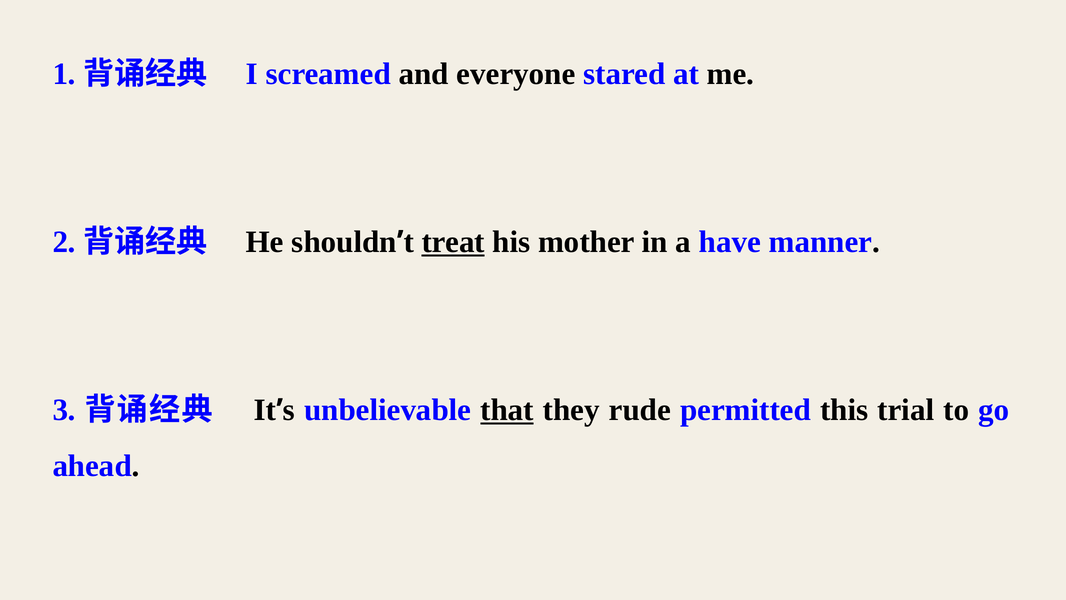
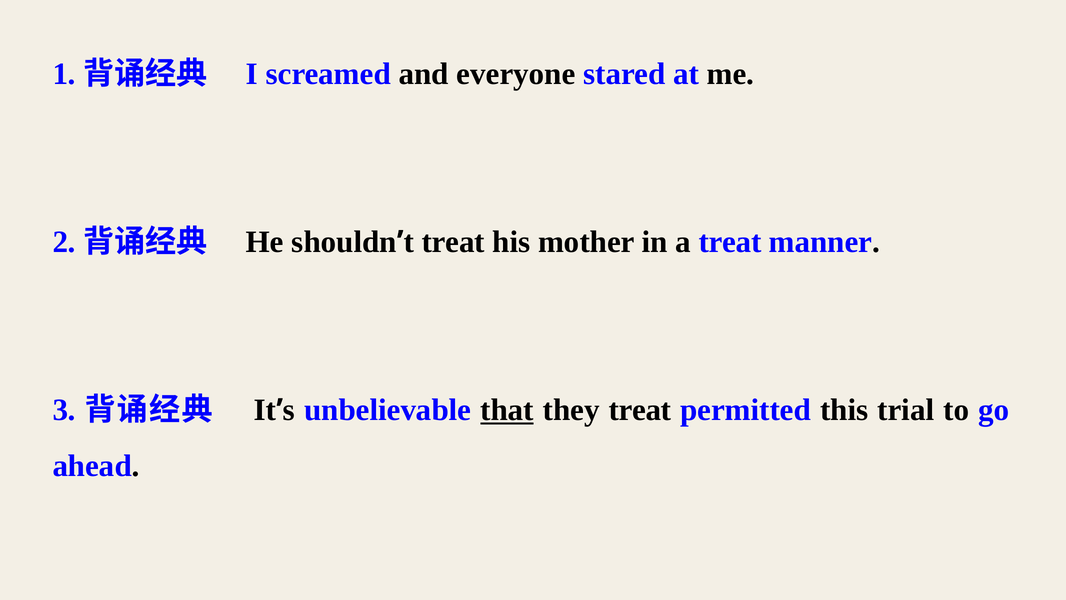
treat at (453, 242) underline: present -> none
a have: have -> treat
they rude: rude -> treat
